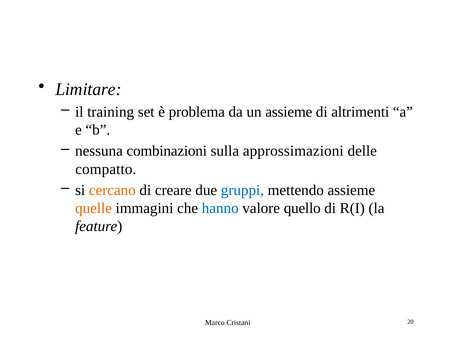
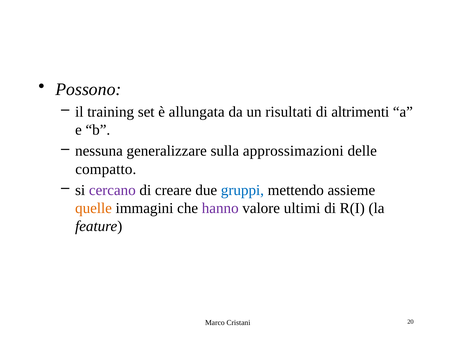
Limitare: Limitare -> Possono
problema: problema -> allungata
un assieme: assieme -> risultati
combinazioni: combinazioni -> generalizzare
cercano colour: orange -> purple
hanno colour: blue -> purple
quello: quello -> ultimi
